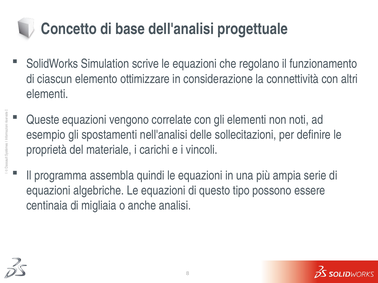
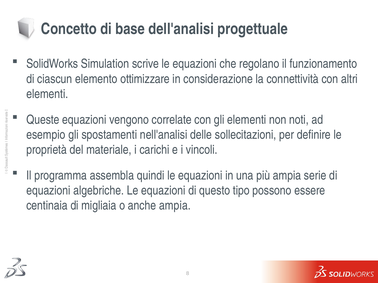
anche analisi: analisi -> ampia
